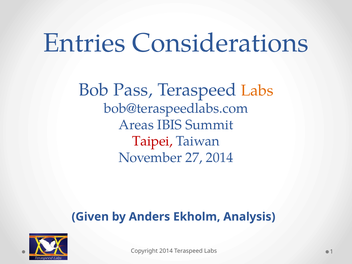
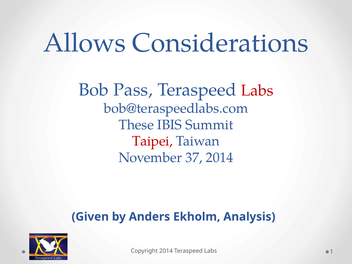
Entries: Entries -> Allows
Labs at (257, 90) colour: orange -> red
Areas: Areas -> These
27: 27 -> 37
